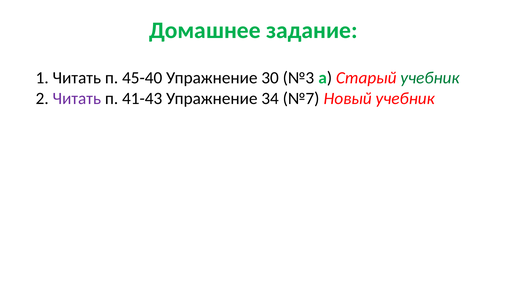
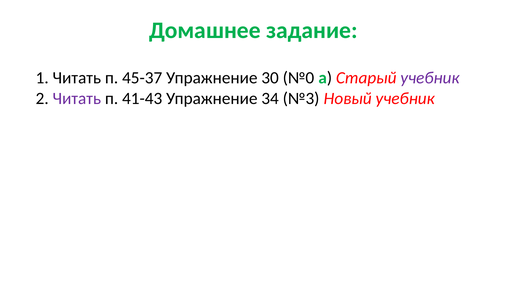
45-40: 45-40 -> 45-37
№3: №3 -> №0
учебник at (430, 78) colour: green -> purple
№7: №7 -> №3
